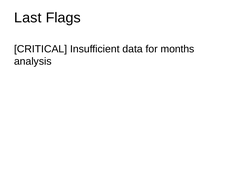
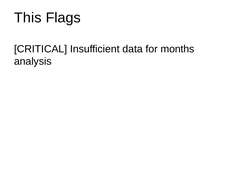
Last: Last -> This
